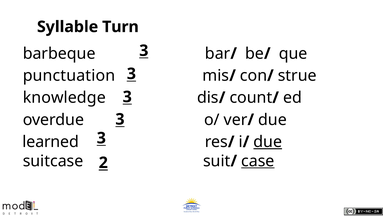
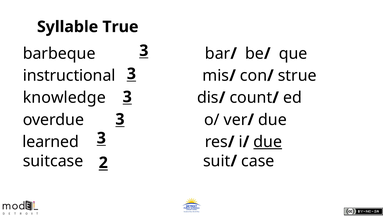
Turn: Turn -> True
punctuation: punctuation -> instructional
case underline: present -> none
